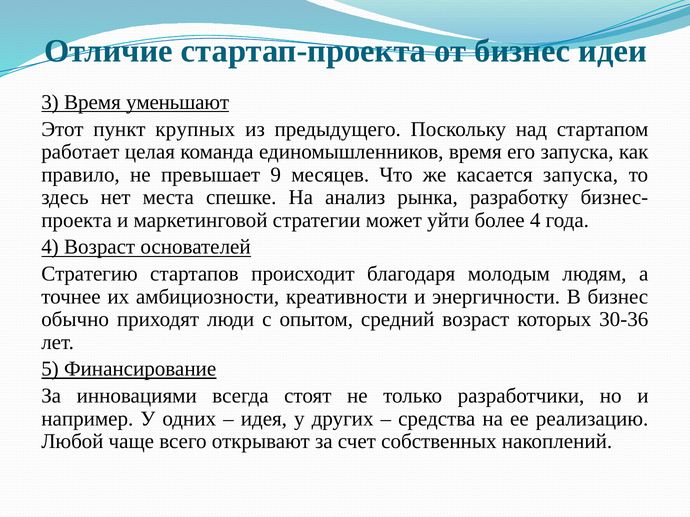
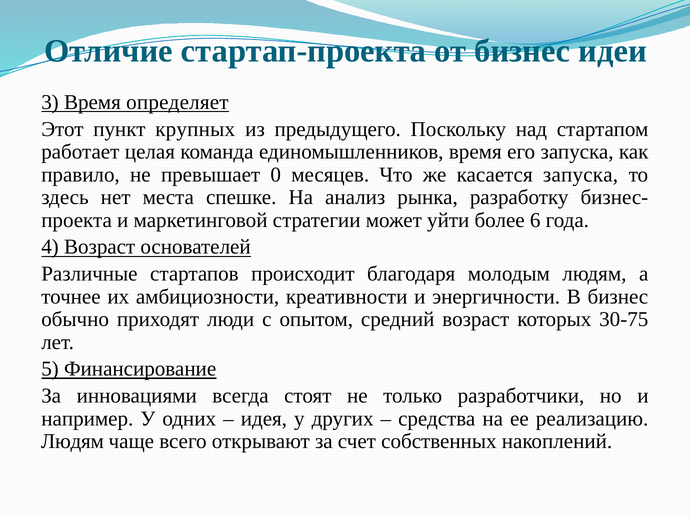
уменьшают: уменьшают -> определяет
9: 9 -> 0
более 4: 4 -> 6
Стратегию: Стратегию -> Различные
30-36: 30-36 -> 30-75
Любой at (72, 442): Любой -> Людям
